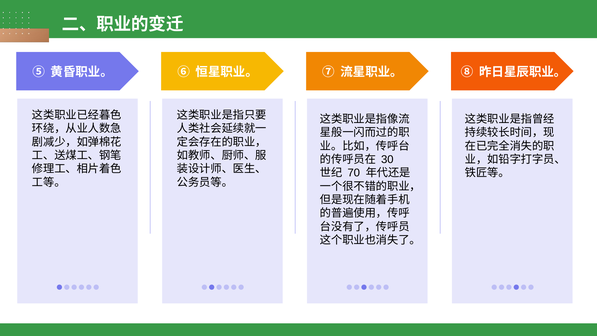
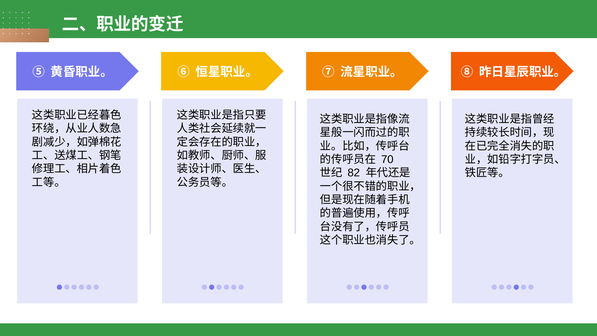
30: 30 -> 70
70: 70 -> 82
